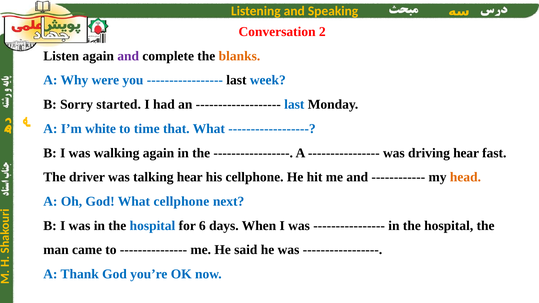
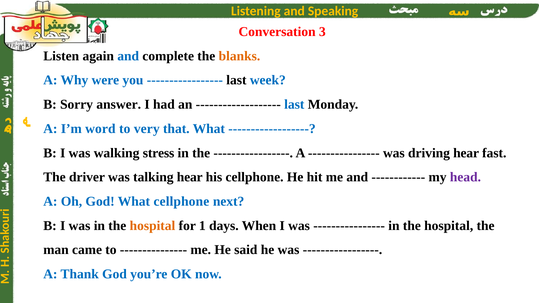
2: 2 -> 3
and at (128, 56) colour: purple -> blue
started: started -> answer
white: white -> word
time: time -> very
walking again: again -> stress
head colour: orange -> purple
hospital at (152, 226) colour: blue -> orange
6: 6 -> 1
